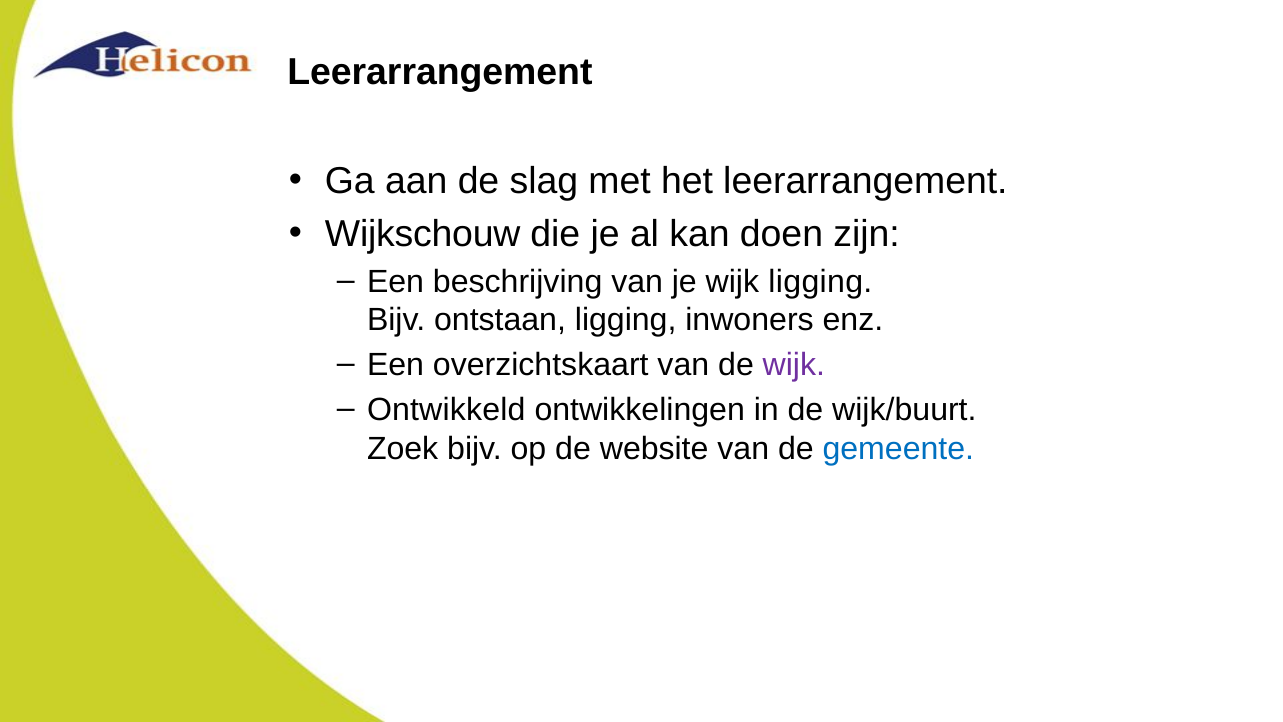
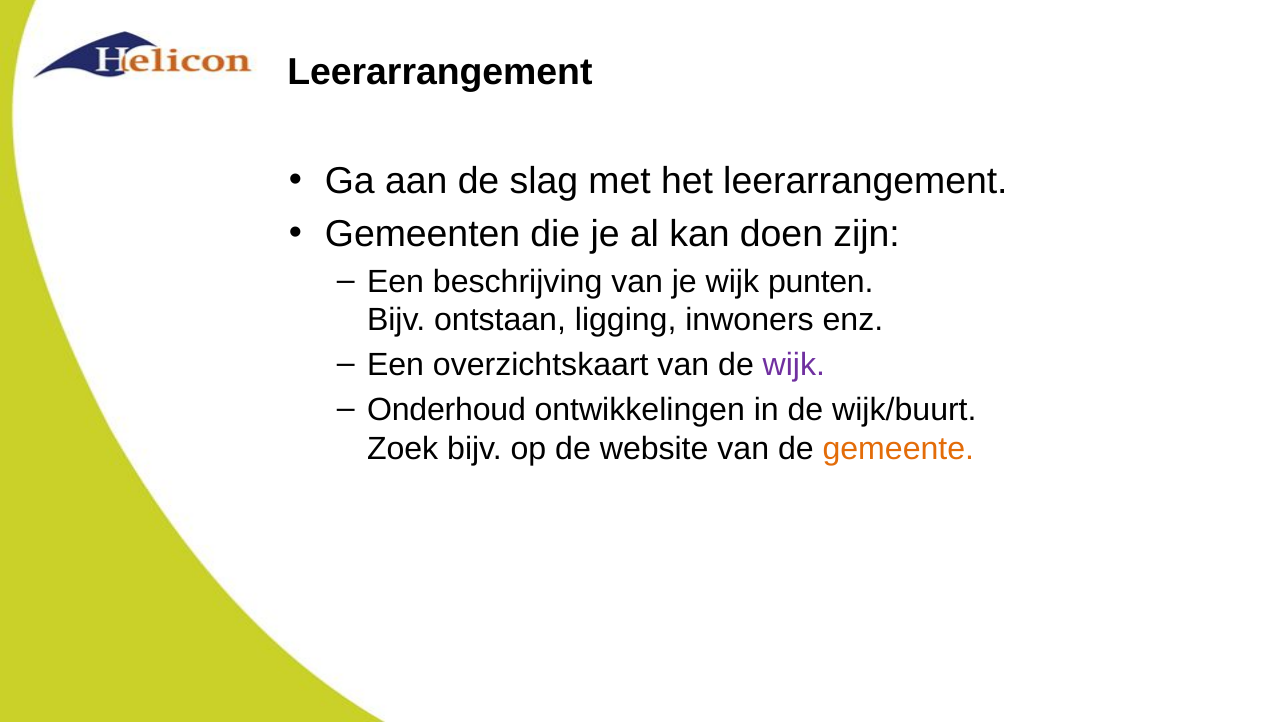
Wijkschouw: Wijkschouw -> Gemeenten
wijk ligging: ligging -> punten
Ontwikkeld: Ontwikkeld -> Onderhoud
gemeente colour: blue -> orange
